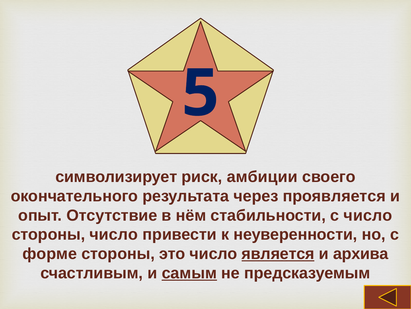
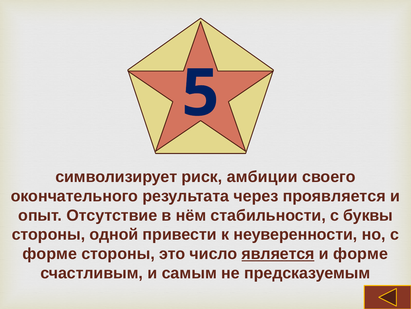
с число: число -> буквы
стороны число: число -> одной
и архива: архива -> форме
самым underline: present -> none
